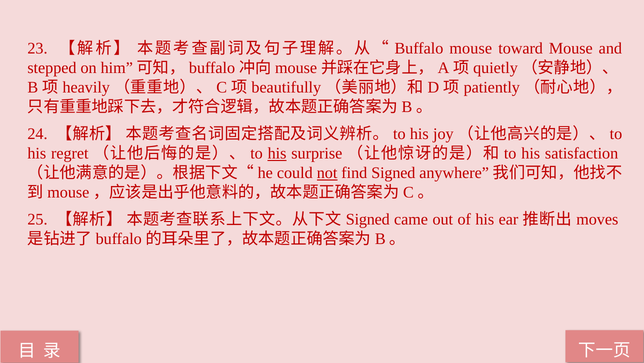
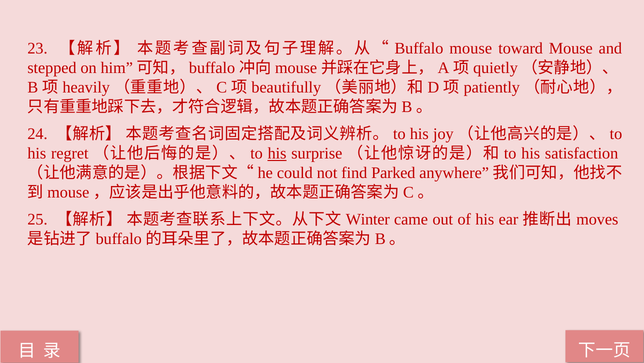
not underline: present -> none
find Signed: Signed -> Parked
Signed at (368, 219): Signed -> Winter
